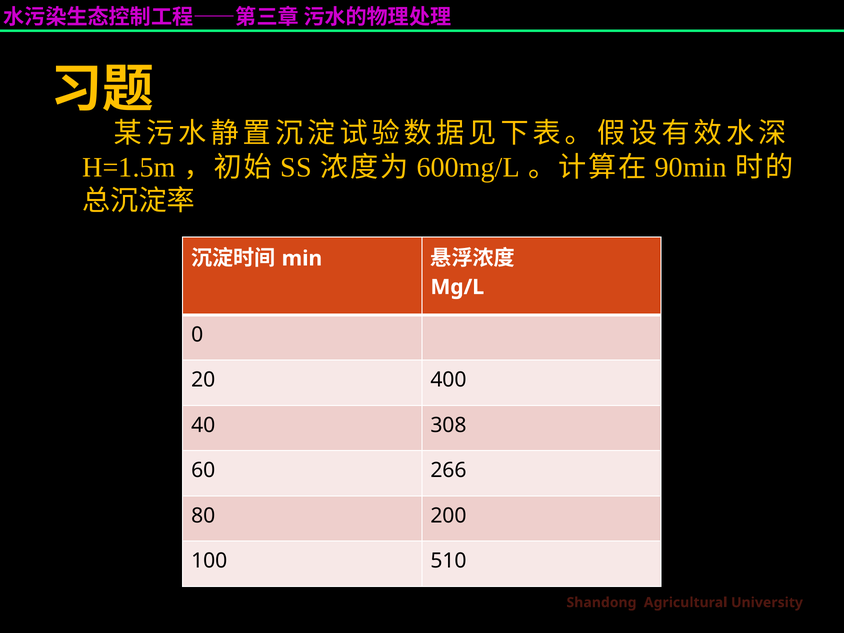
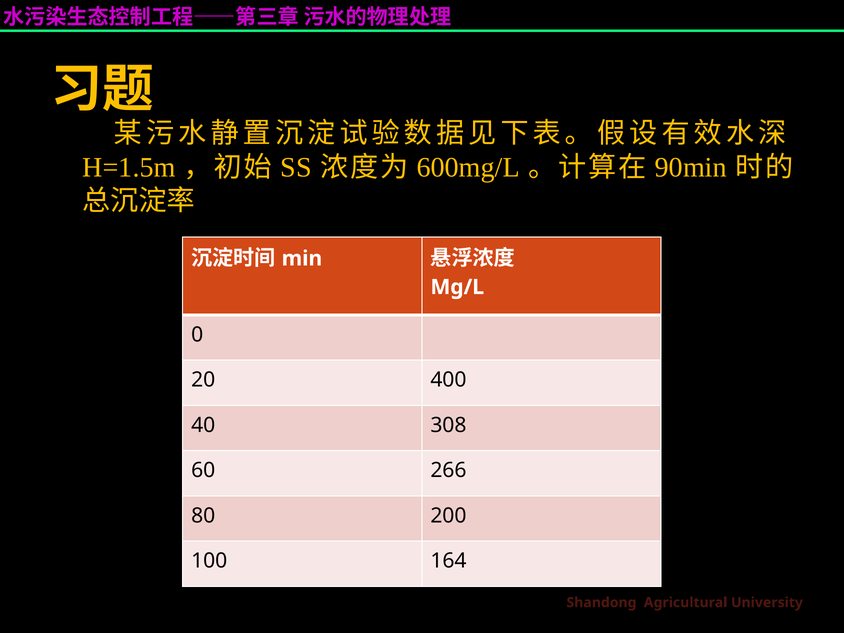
510: 510 -> 164
